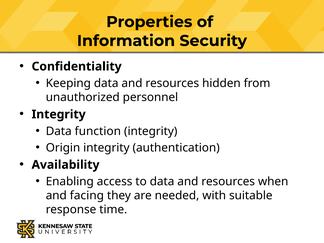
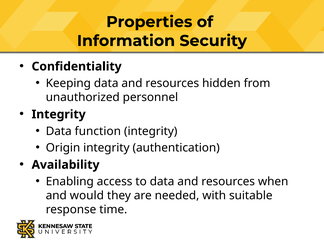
facing: facing -> would
